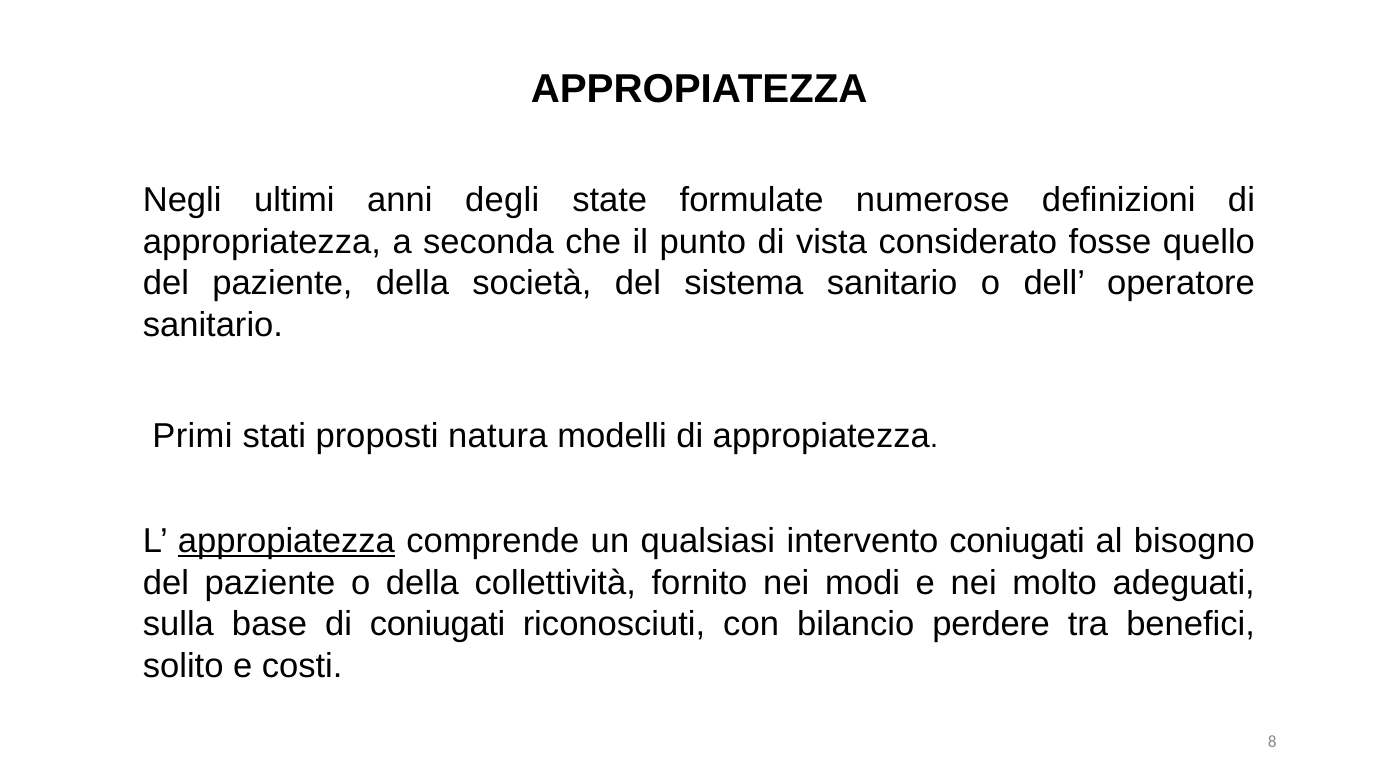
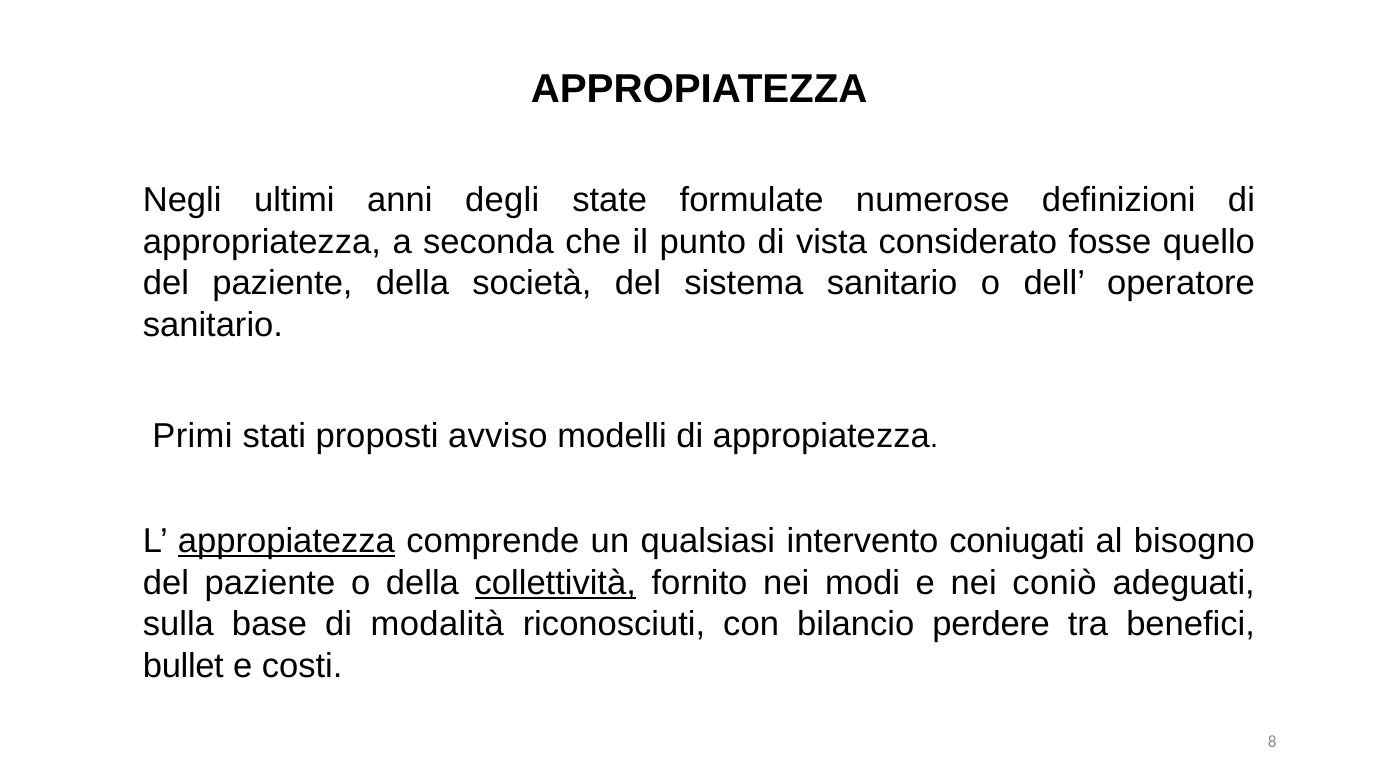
natura: natura -> avviso
collettività underline: none -> present
molto: molto -> coniò
di coniugati: coniugati -> modalità
solito: solito -> bullet
